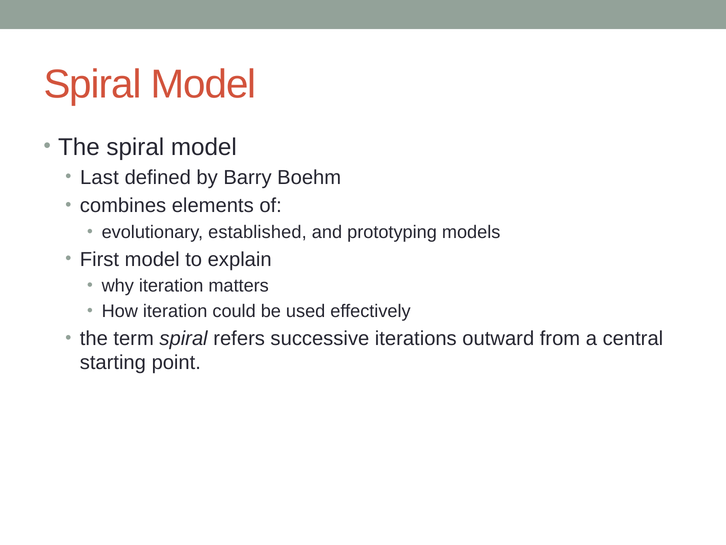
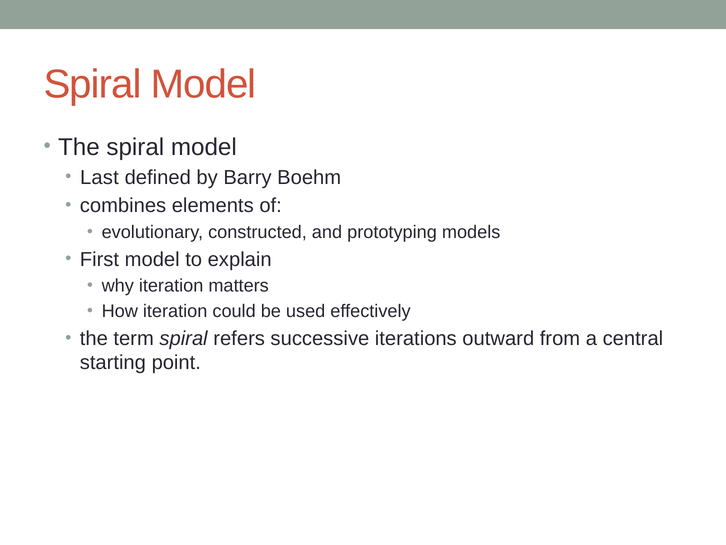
established: established -> constructed
